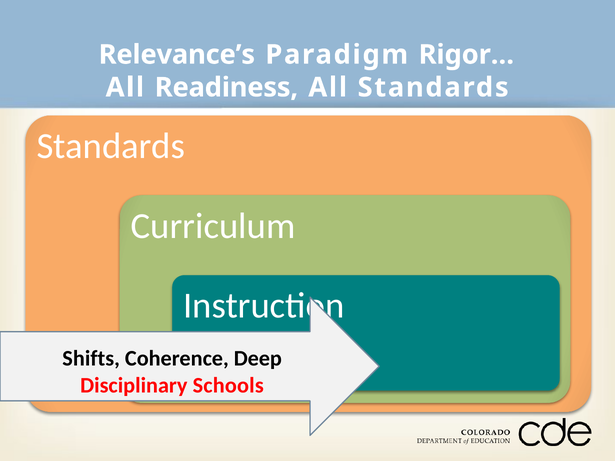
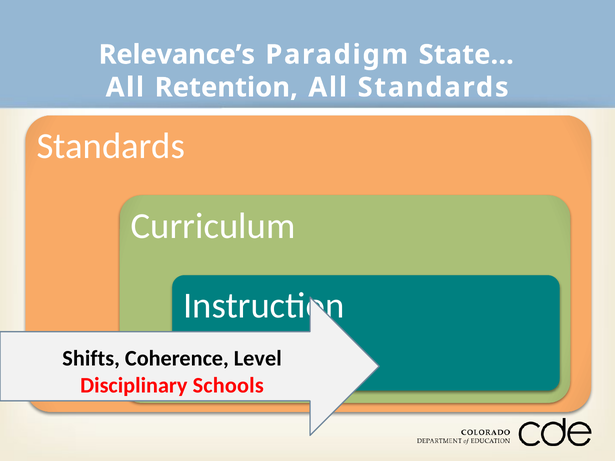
Rigor…: Rigor… -> State…
Readiness: Readiness -> Retention
Deep: Deep -> Level
